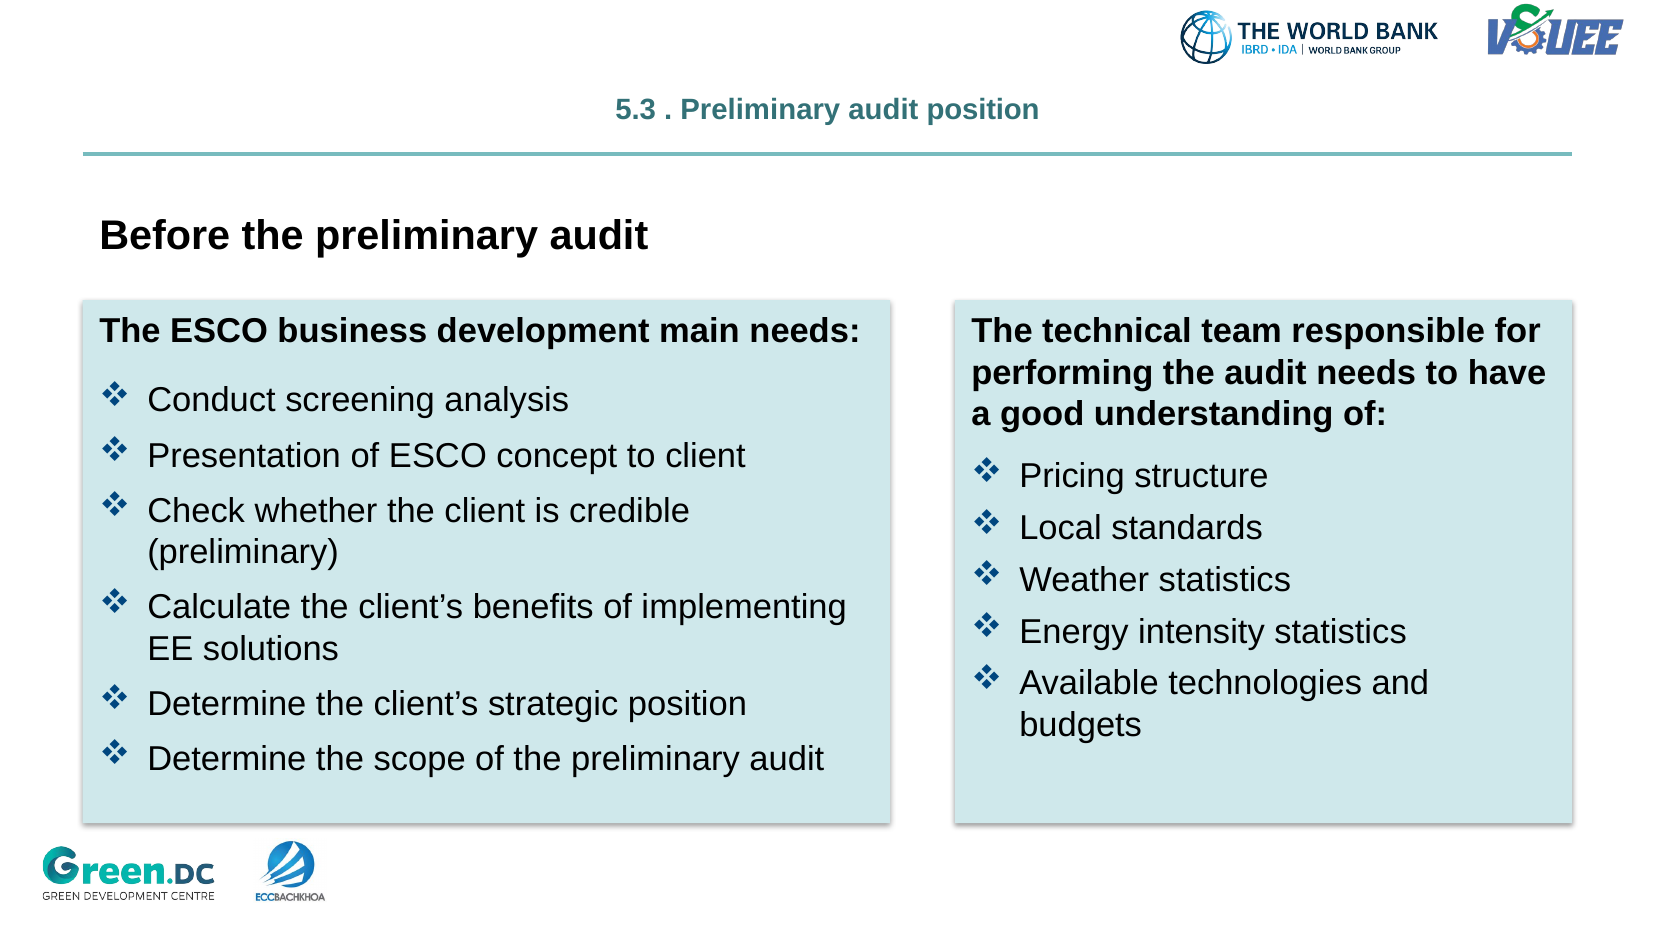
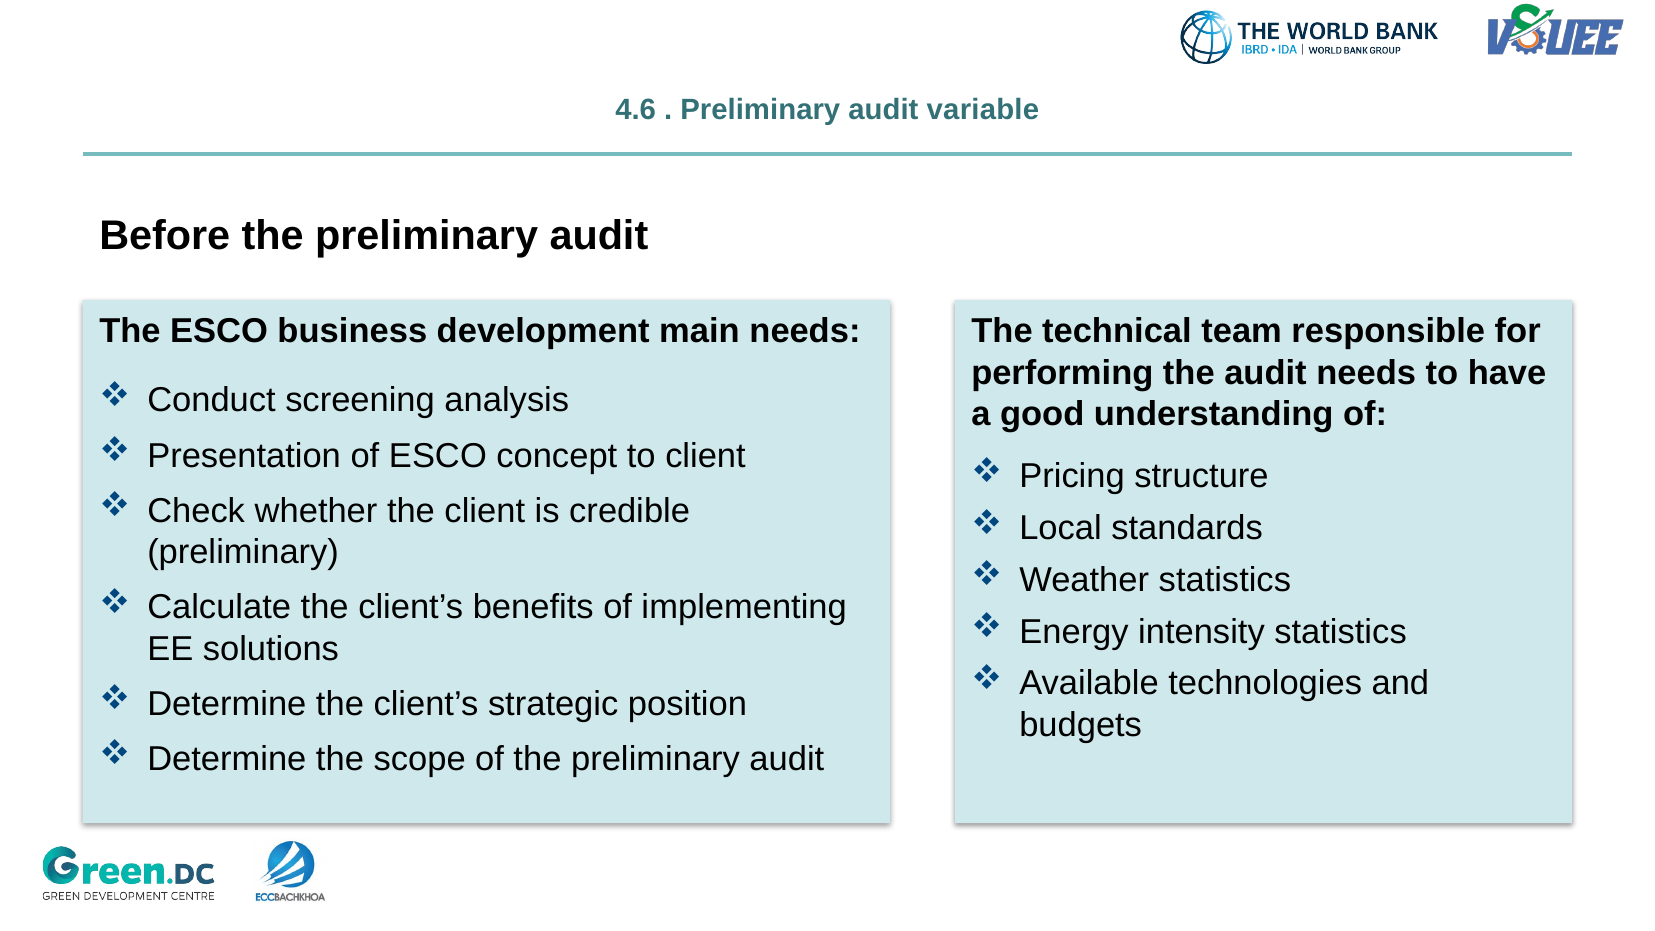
5.3: 5.3 -> 4.6
audit position: position -> variable
